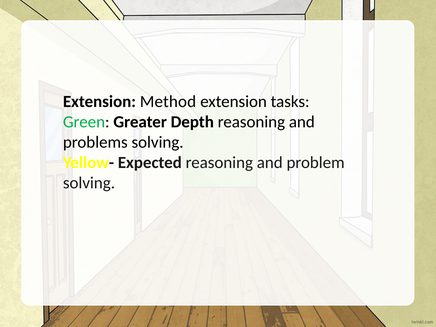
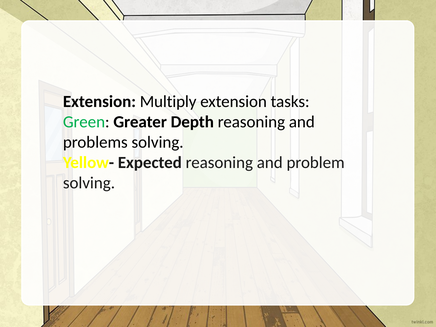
Method: Method -> Multiply
